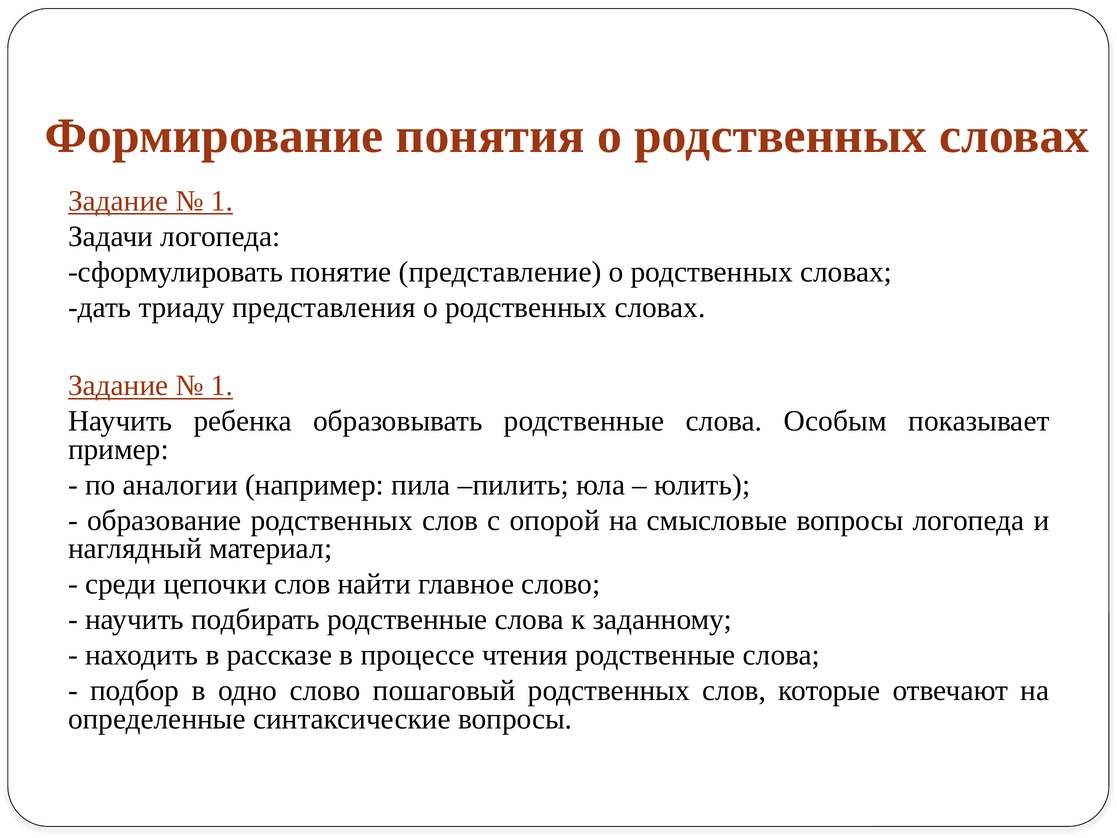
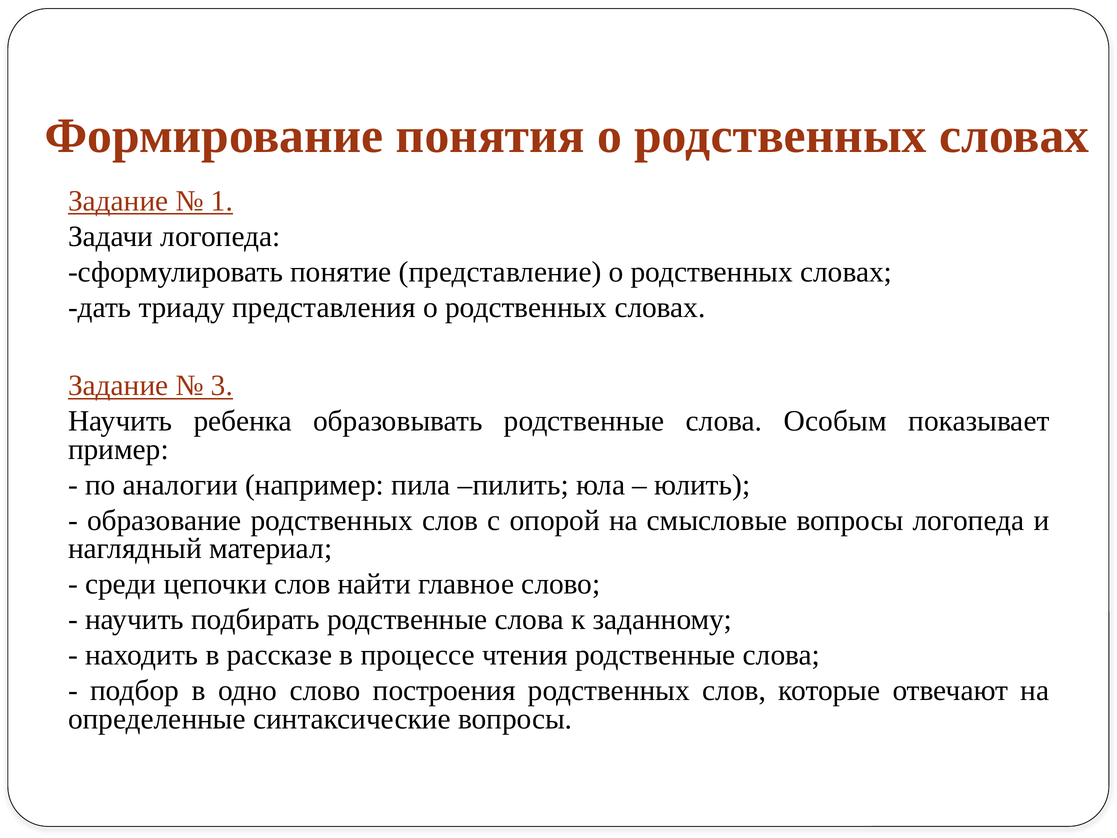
1 at (222, 385): 1 -> 3
пошаговый: пошаговый -> построения
